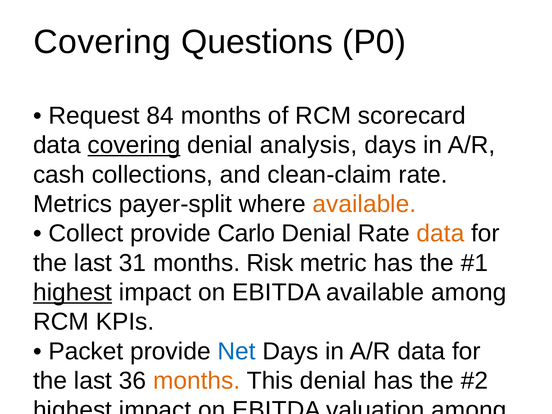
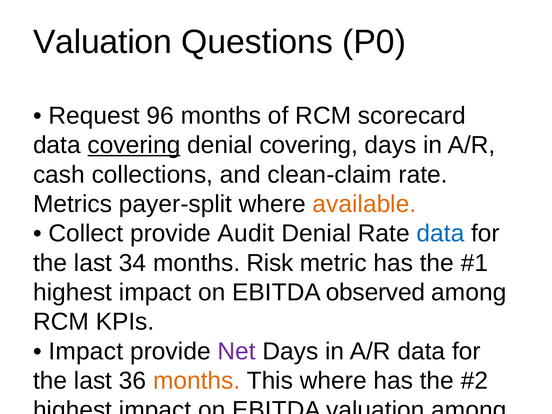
Covering at (102, 42): Covering -> Valuation
84: 84 -> 96
denial analysis: analysis -> covering
Carlo: Carlo -> Audit
data at (440, 234) colour: orange -> blue
31: 31 -> 34
highest at (73, 292) underline: present -> none
EBITDA available: available -> observed
Packet at (86, 351): Packet -> Impact
Net at (237, 351) colour: blue -> purple
This denial: denial -> where
